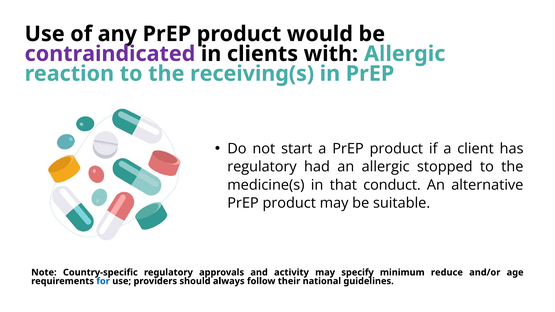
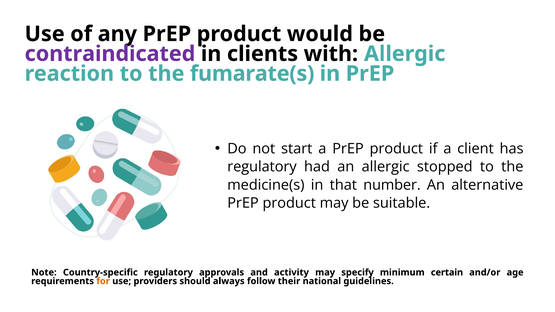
receiving(s: receiving(s -> fumarate(s
conduct: conduct -> number
reduce: reduce -> certain
for colour: blue -> orange
